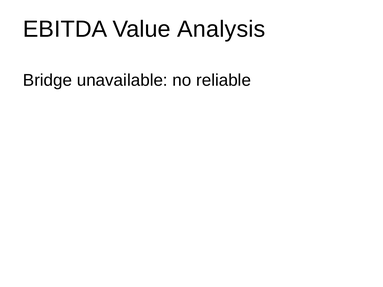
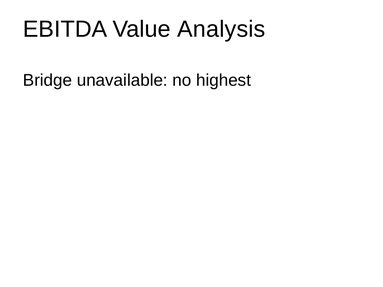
reliable: reliable -> highest
